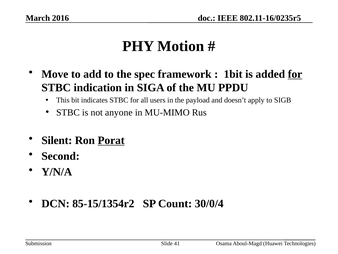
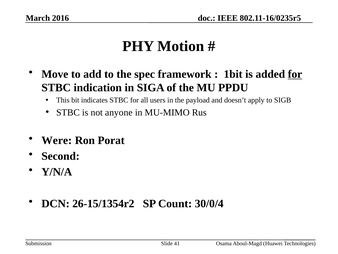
Silent: Silent -> Were
Porat underline: present -> none
85-15/1354r2: 85-15/1354r2 -> 26-15/1354r2
